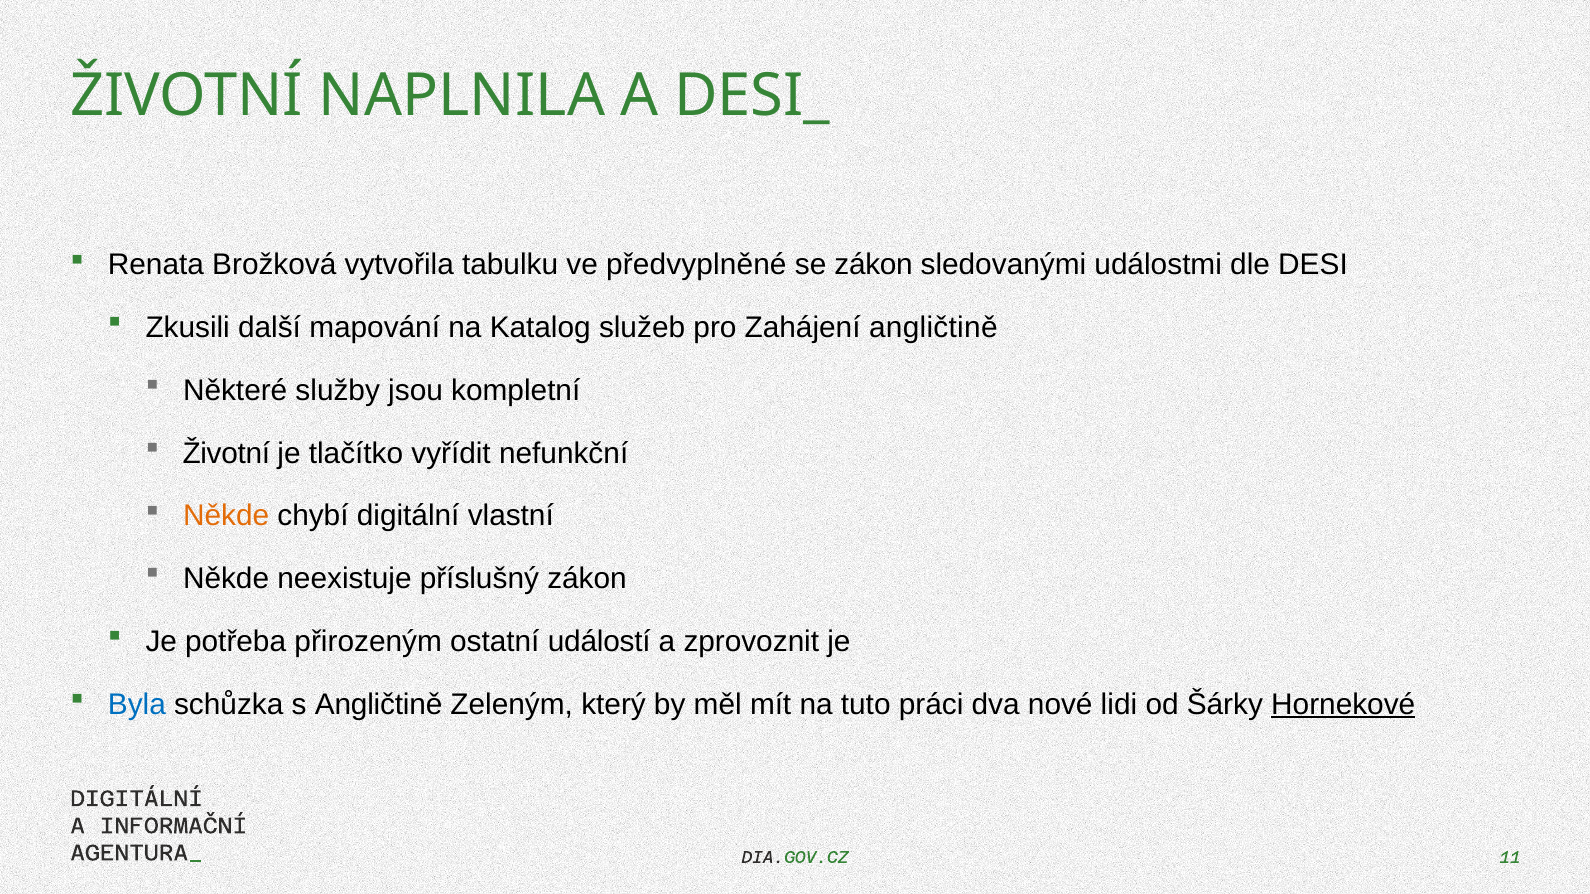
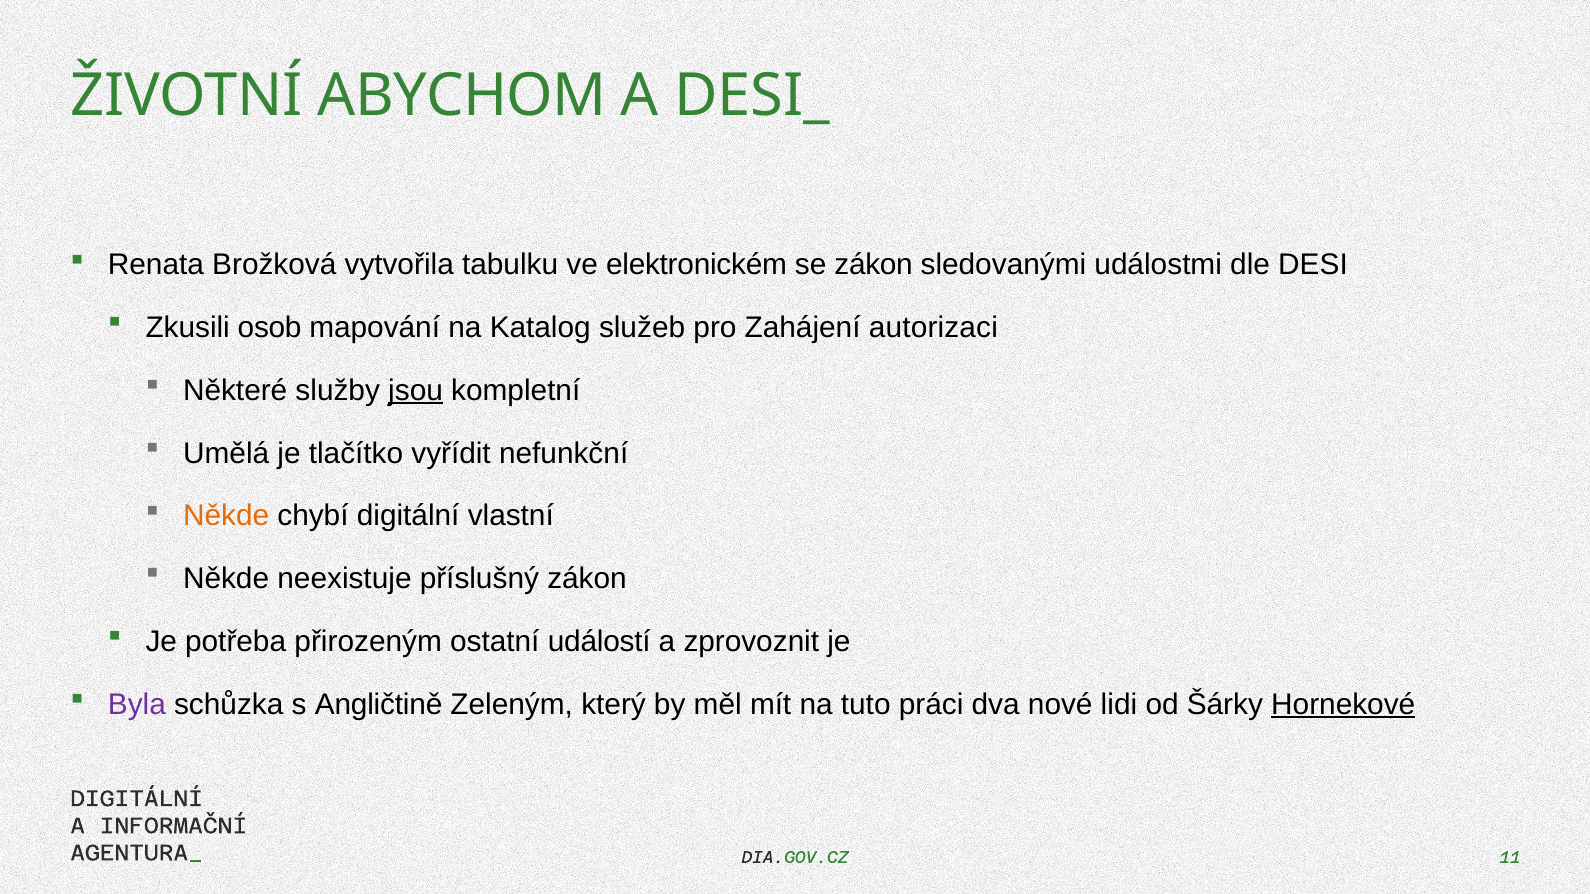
NAPLNILA: NAPLNILA -> ABYCHOM
předvyplněné: předvyplněné -> elektronickém
další: další -> osob
Zahájení angličtině: angličtině -> autorizaci
jsou underline: none -> present
Životní at (226, 453): Životní -> Umělá
Byla colour: blue -> purple
